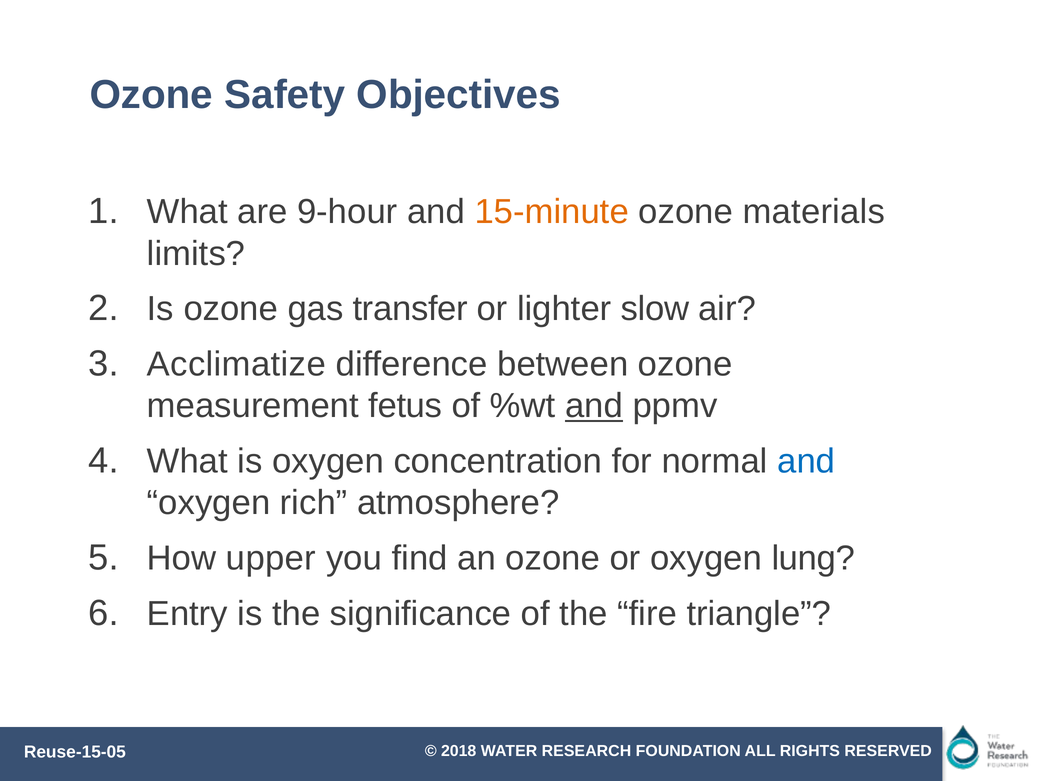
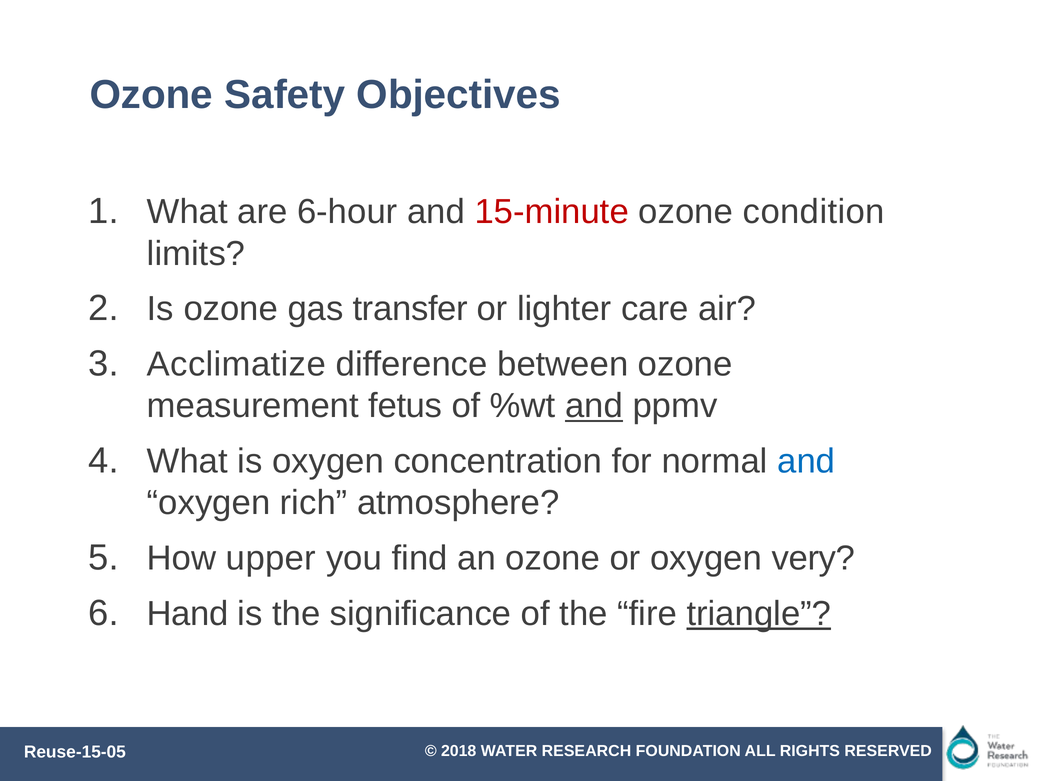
9-hour: 9-hour -> 6-hour
15-minute colour: orange -> red
materials: materials -> condition
slow: slow -> care
lung: lung -> very
Entry: Entry -> Hand
triangle underline: none -> present
